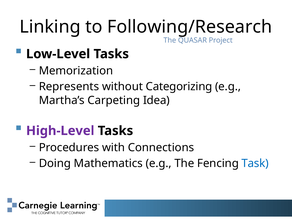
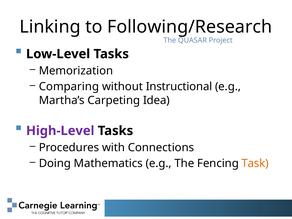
Represents: Represents -> Comparing
Categorizing: Categorizing -> Instructional
Task colour: blue -> orange
